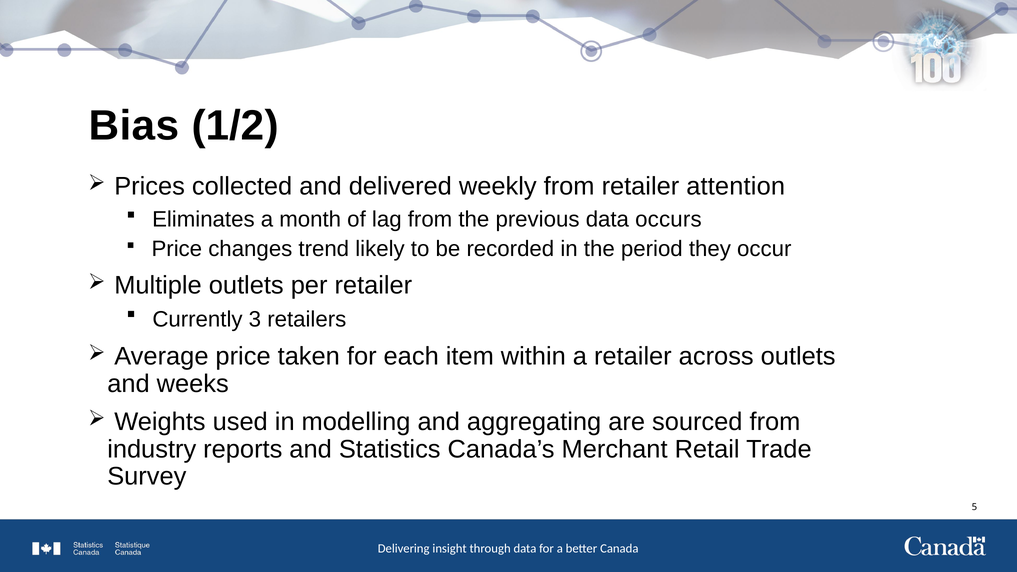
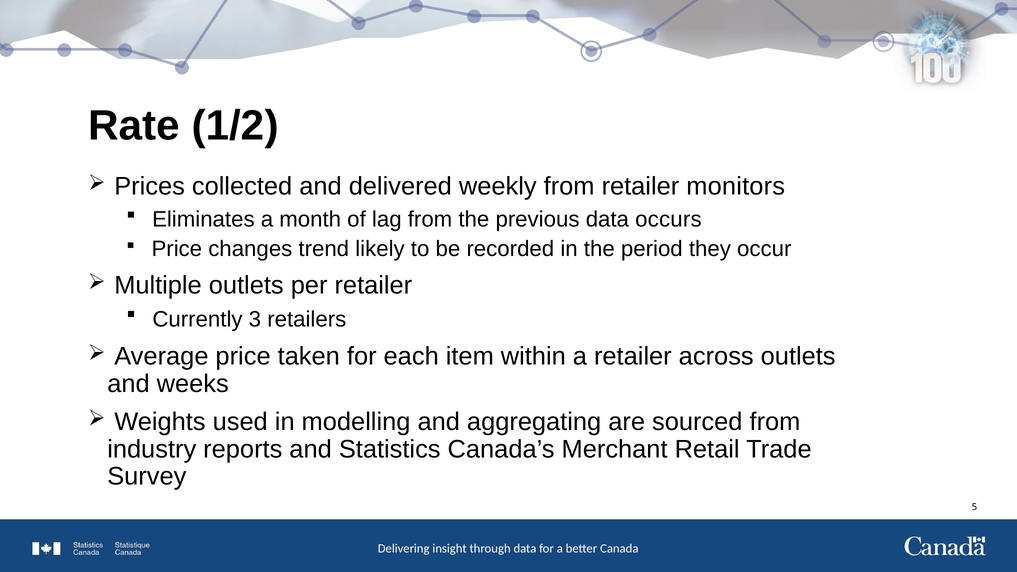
Bias: Bias -> Rate
attention: attention -> monitors
